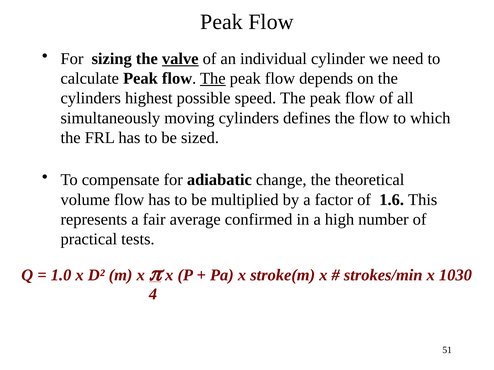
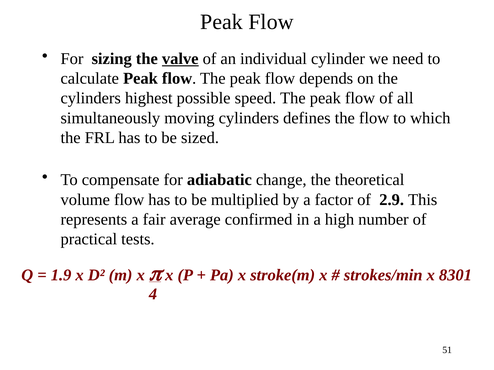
The at (213, 79) underline: present -> none
1.6: 1.6 -> 2.9
1.0: 1.0 -> 1.9
1030: 1030 -> 8301
